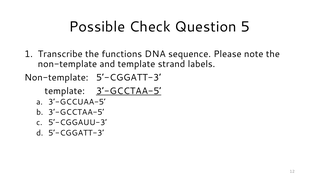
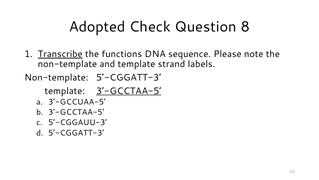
Possible: Possible -> Adopted
5: 5 -> 8
Transcribe underline: none -> present
